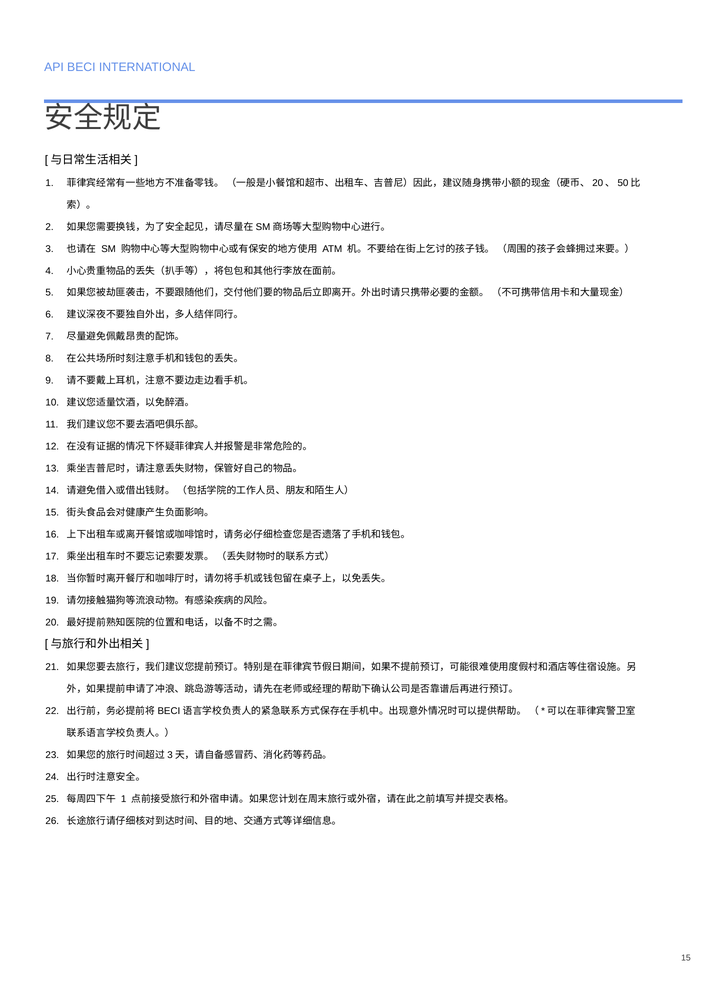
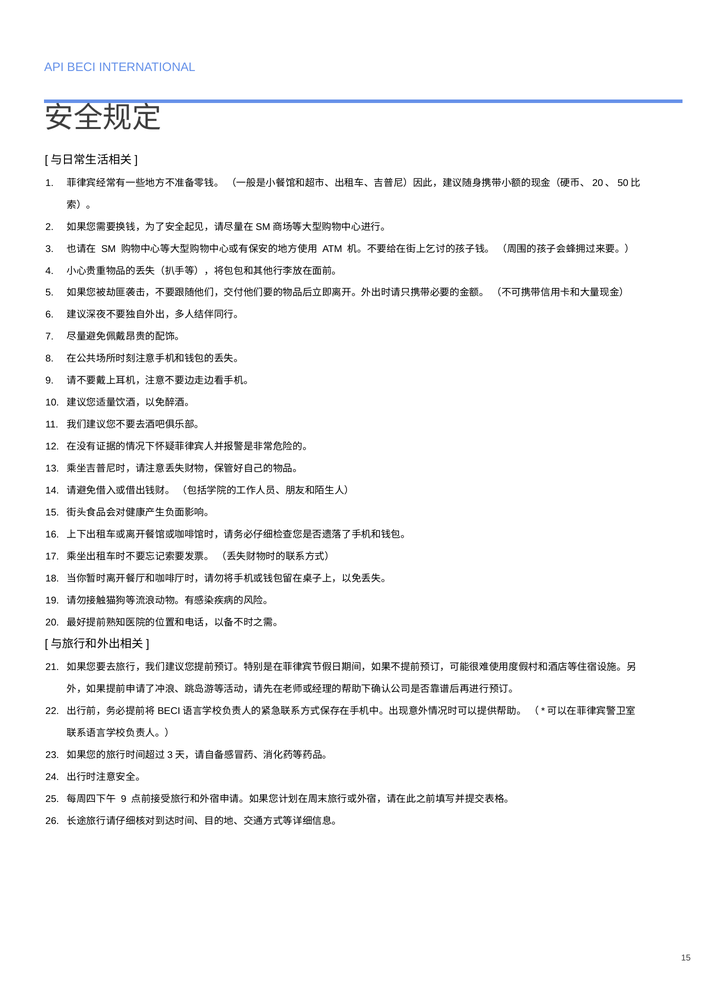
1 at (124, 799): 1 -> 9
